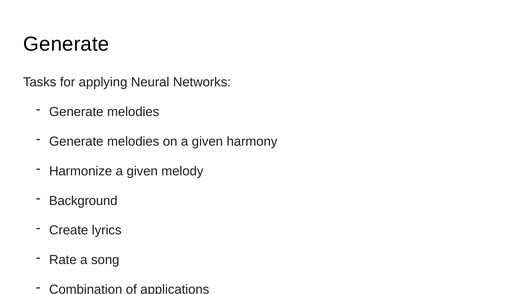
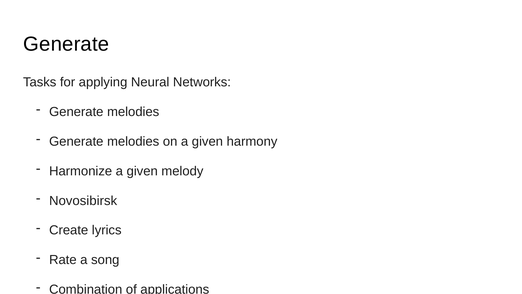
Background: Background -> Novosibirsk
